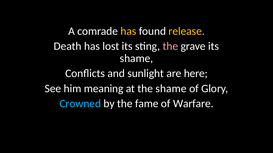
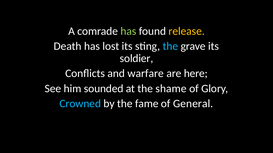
has at (128, 31) colour: yellow -> light green
the at (170, 46) colour: pink -> light blue
shame at (136, 59): shame -> soldier
sunlight: sunlight -> warfare
meaning: meaning -> sounded
Warfare: Warfare -> General
